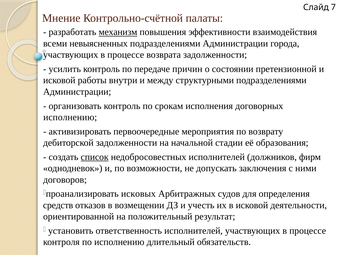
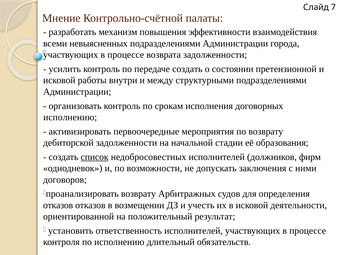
механизм underline: present -> none
передаче причин: причин -> создать
проанализировать исковых: исковых -> возврату
средств at (58, 205): средств -> отказов
